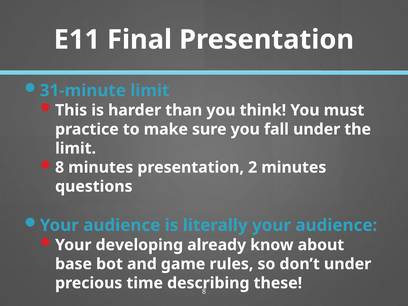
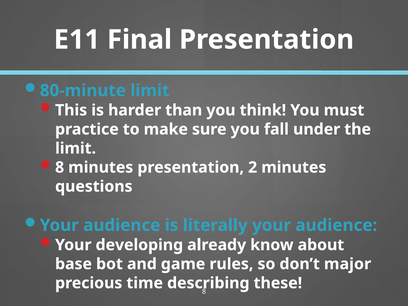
31-minute: 31-minute -> 80-minute
don’t under: under -> major
